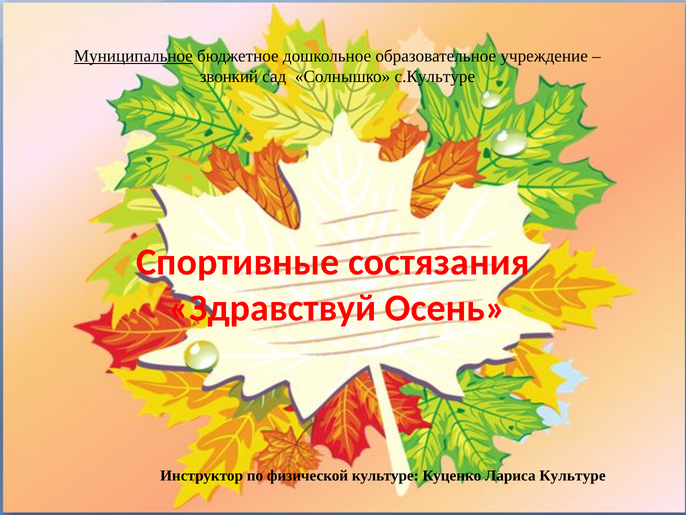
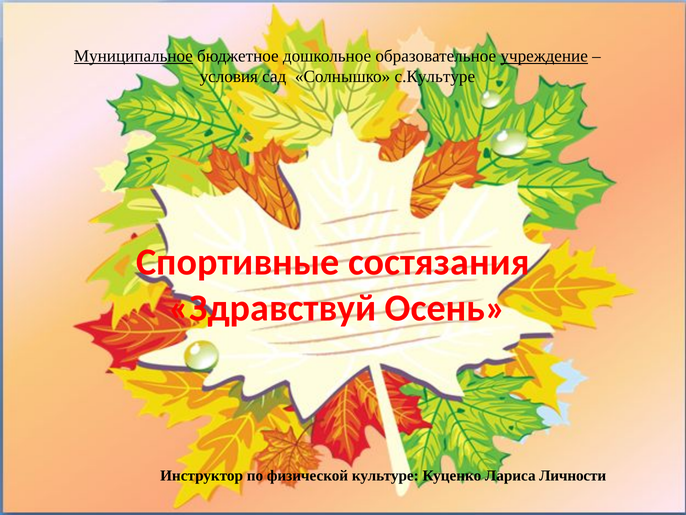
учреждение underline: none -> present
звонкий: звонкий -> условия
Лариса Культуре: Культуре -> Личности
